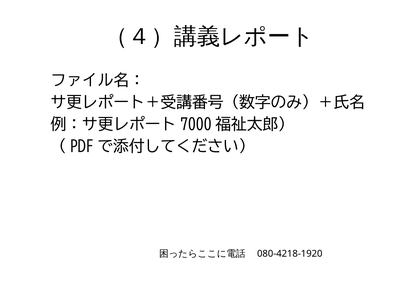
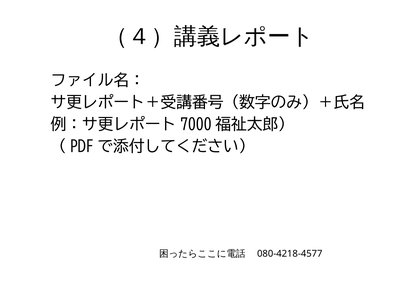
080-4218-1920: 080-4218-1920 -> 080-4218-4577
